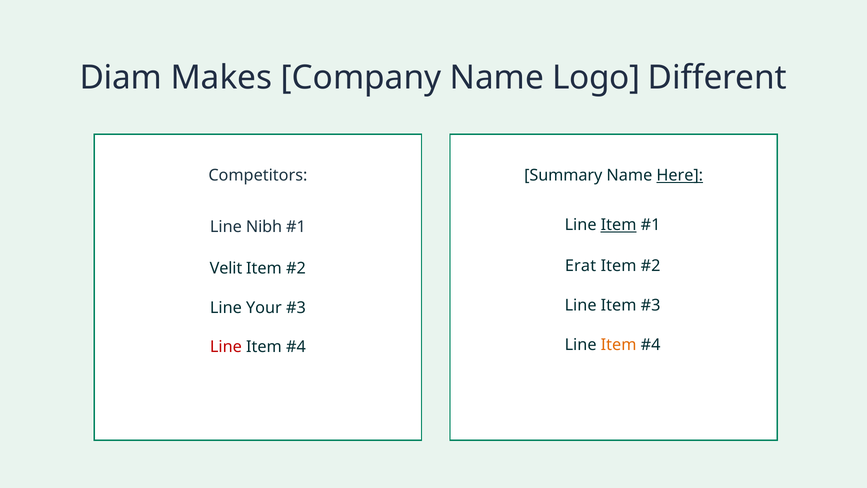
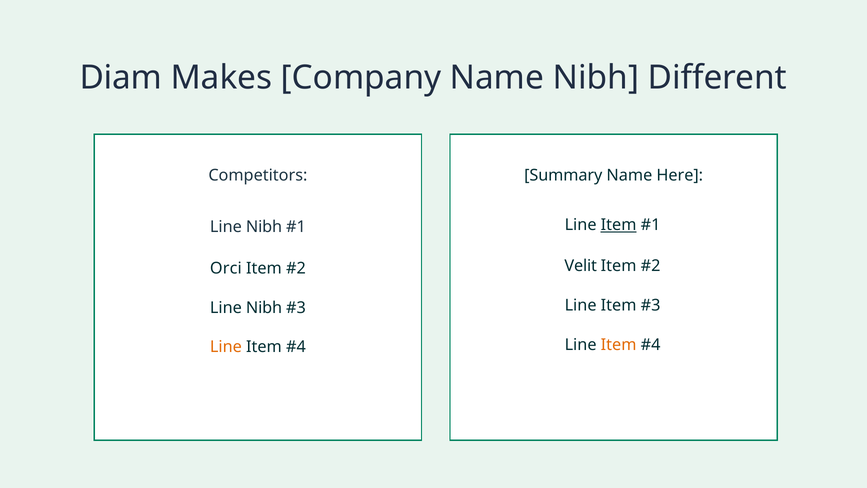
Name Logo: Logo -> Nibh
Here underline: present -> none
Erat: Erat -> Velit
Velit: Velit -> Orci
Your at (264, 307): Your -> Nibh
Line at (226, 347) colour: red -> orange
